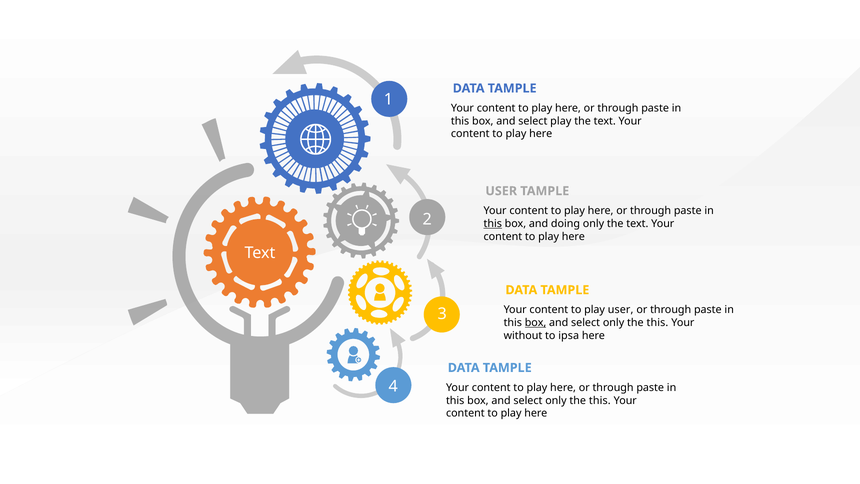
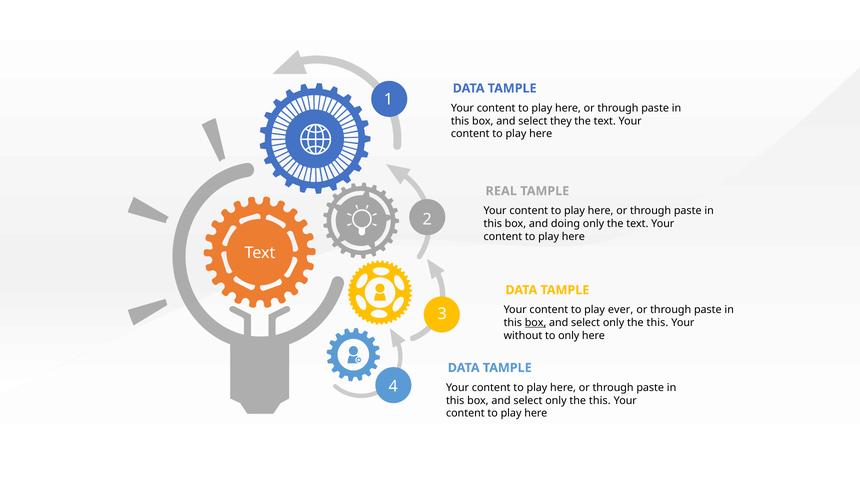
select play: play -> they
USER at (501, 191): USER -> REAL
this at (493, 224) underline: present -> none
play user: user -> ever
to ipsa: ipsa -> only
